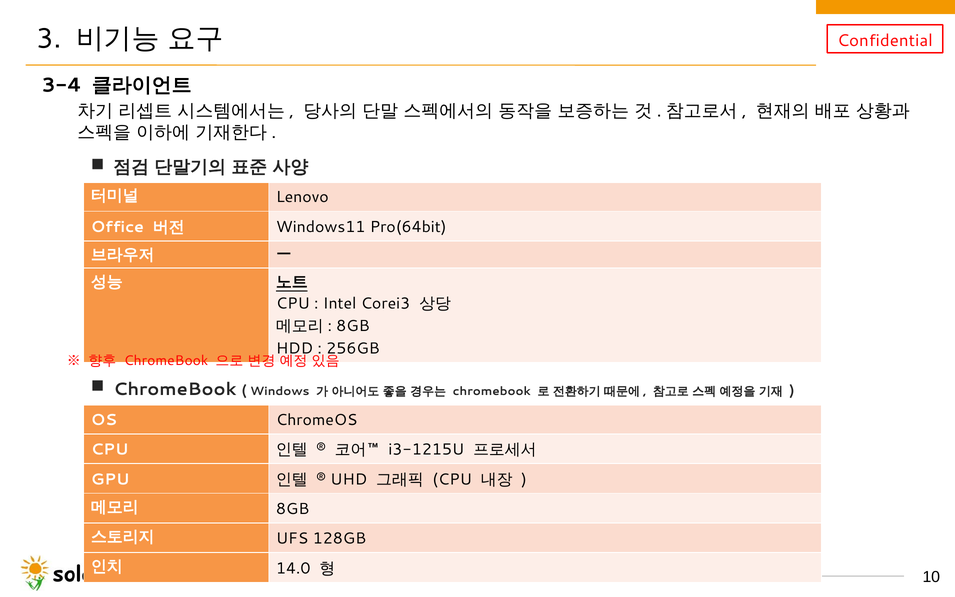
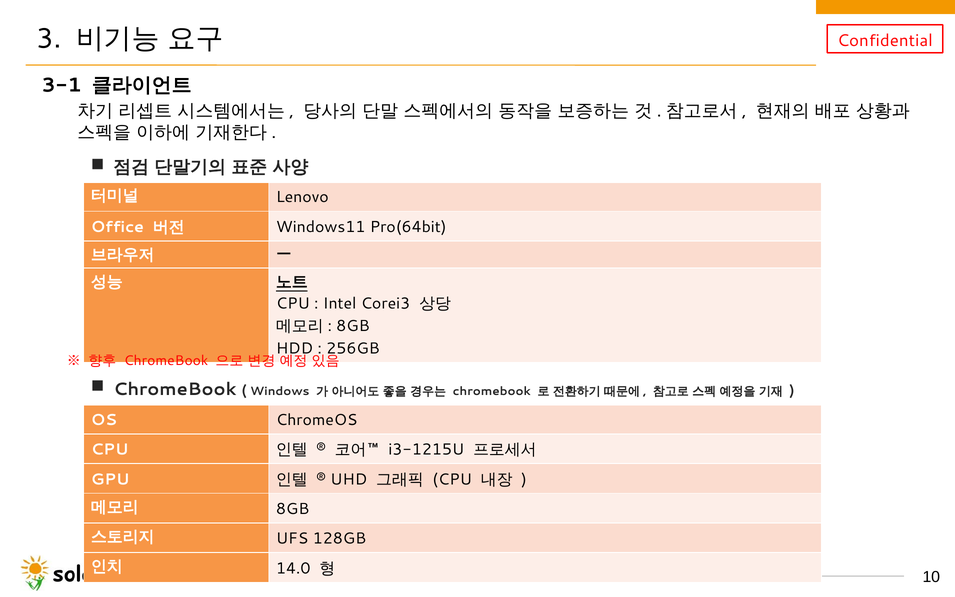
3-4: 3-4 -> 3-1
